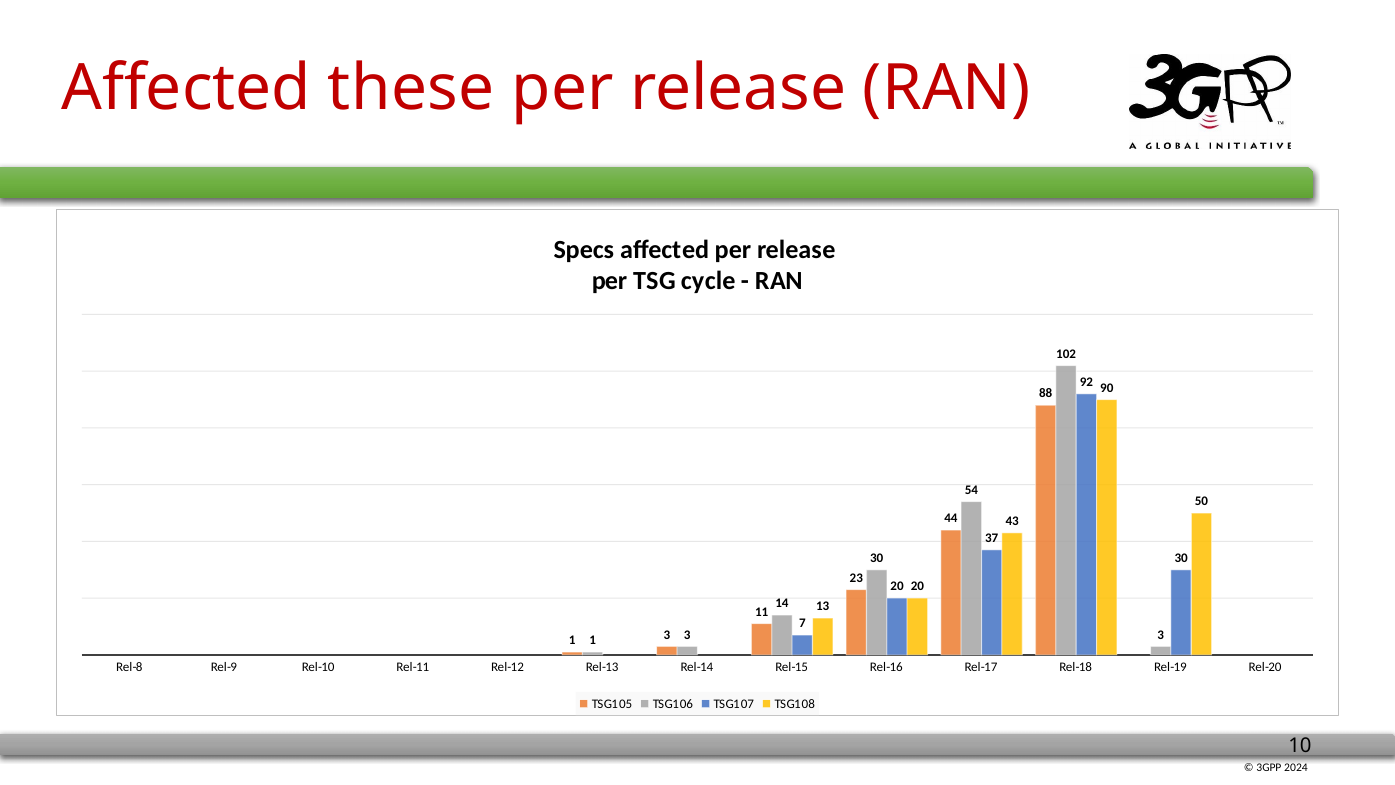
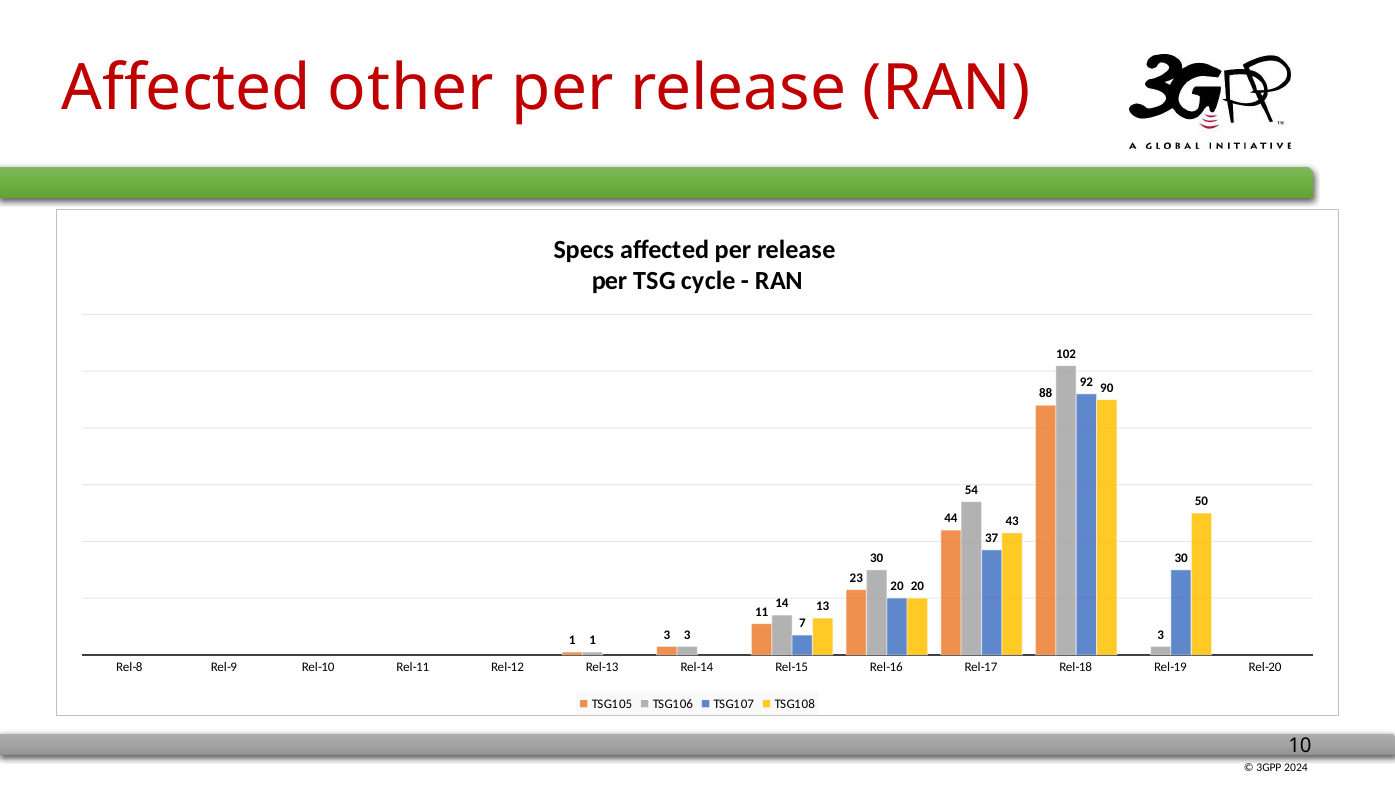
these: these -> other
